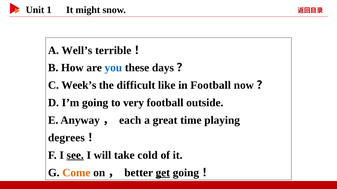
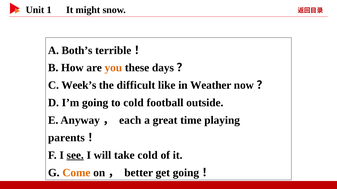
Well’s: Well’s -> Both’s
you colour: blue -> orange
in Football: Football -> Weather
to very: very -> cold
degrees: degrees -> parents
get underline: present -> none
